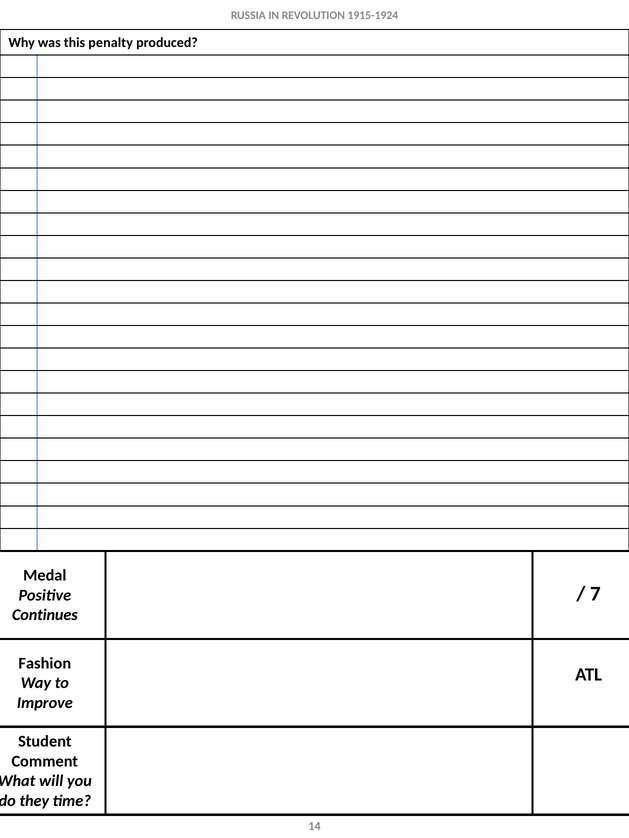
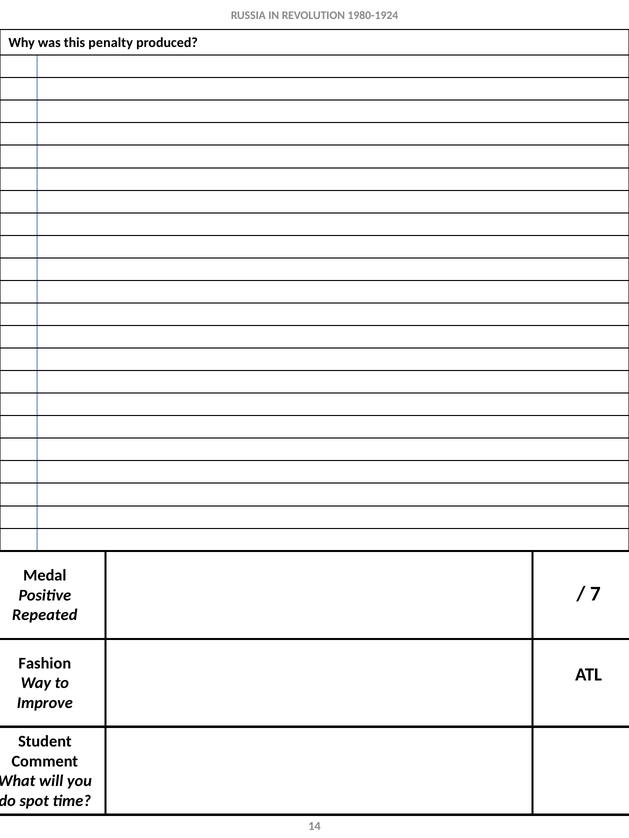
1915-1924: 1915-1924 -> 1980-1924
Continues: Continues -> Repeated
they: they -> spot
